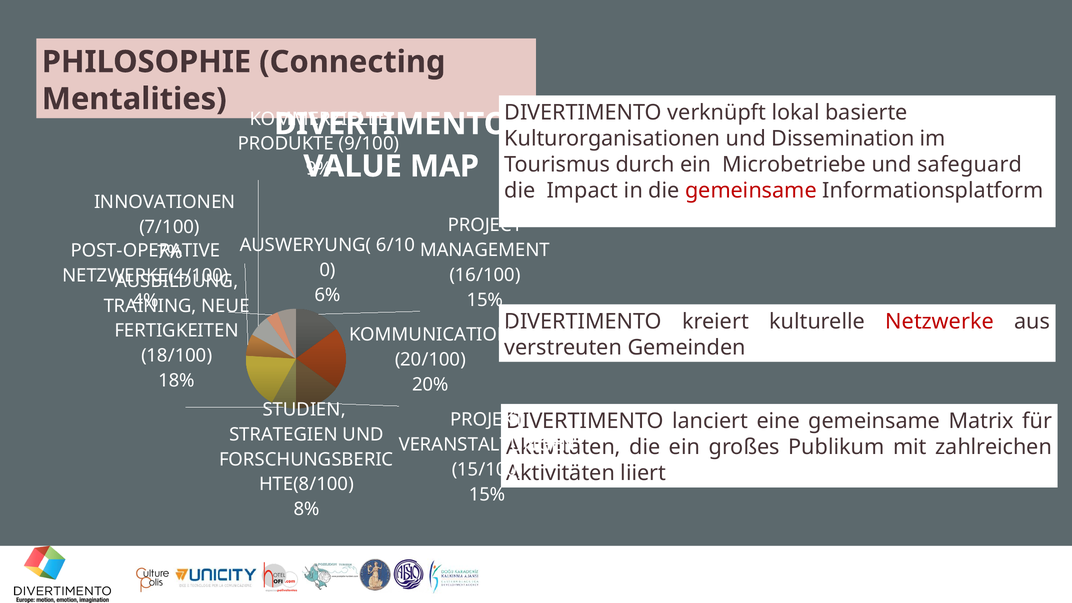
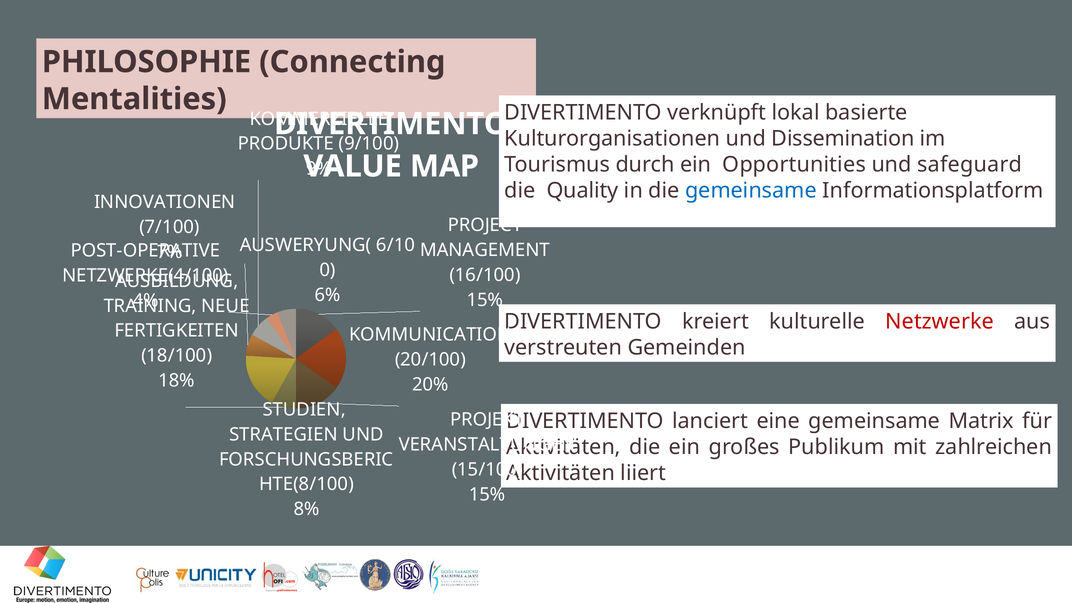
Microbetriebe: Microbetriebe -> Opportunities
Impact: Impact -> Quality
gemeinsame at (751, 191) colour: red -> blue
